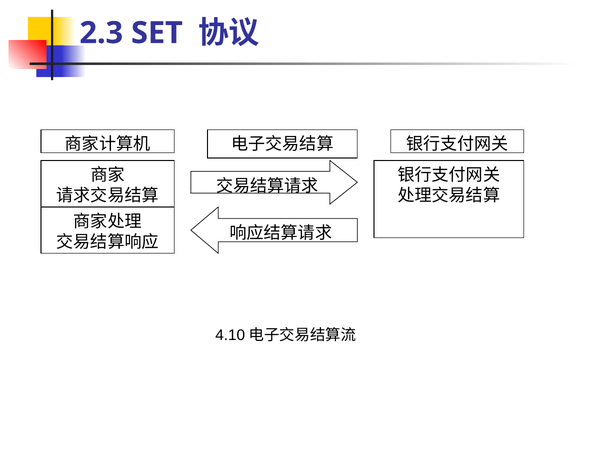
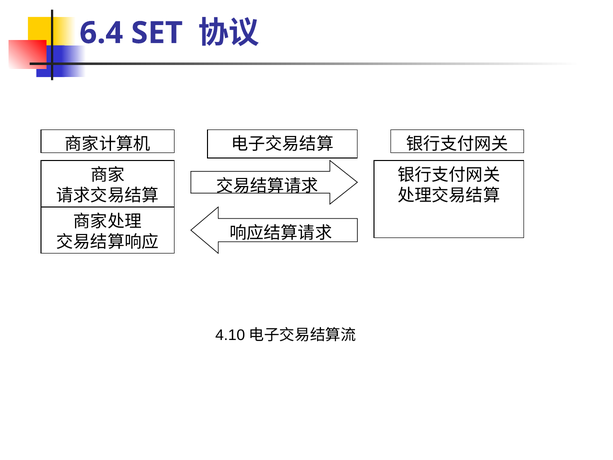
2.3: 2.3 -> 6.4
